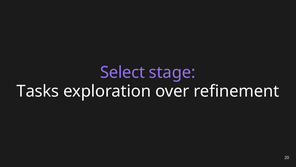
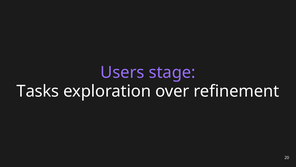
Select: Select -> Users
